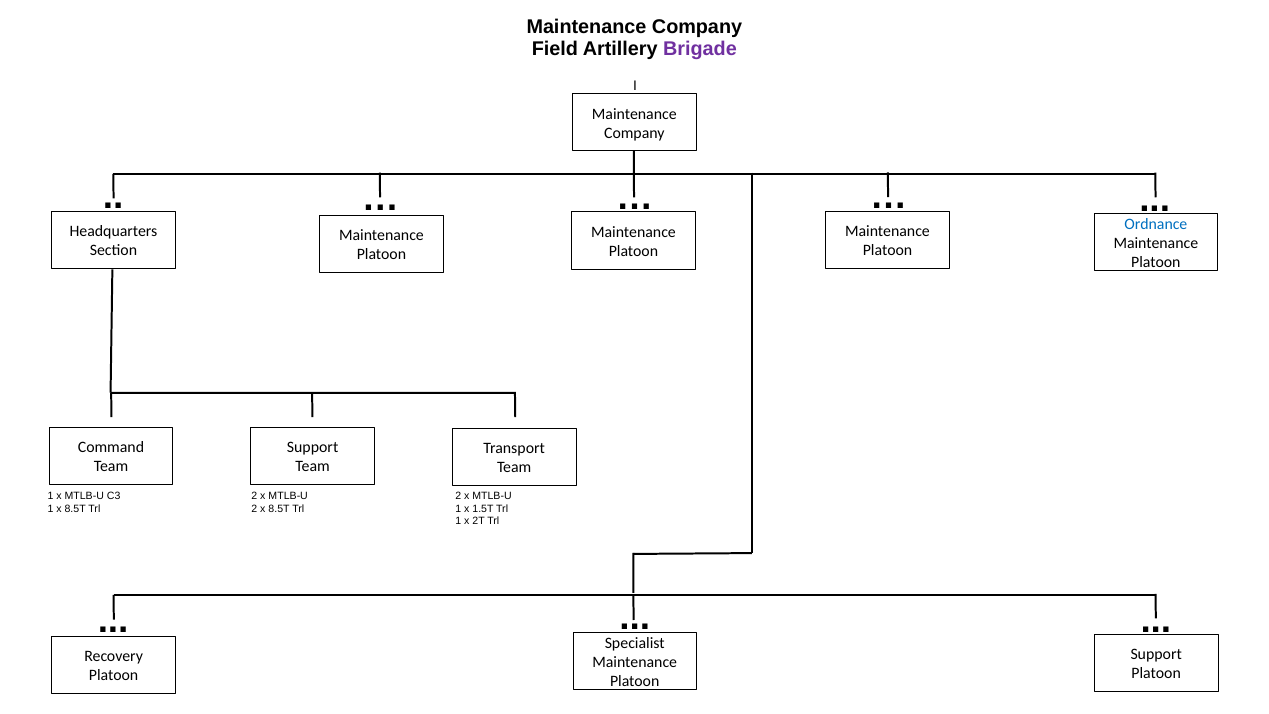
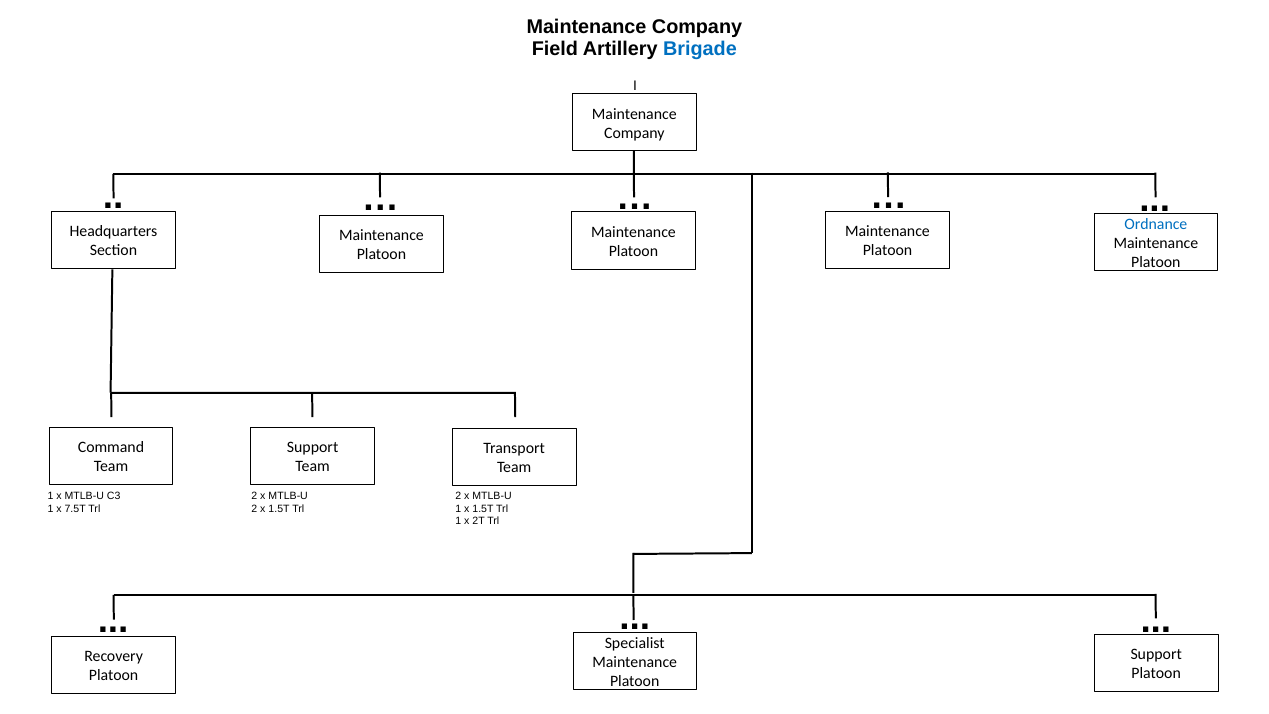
Brigade colour: purple -> blue
1 x 8.5T: 8.5T -> 7.5T
2 x 8.5T: 8.5T -> 1.5T
